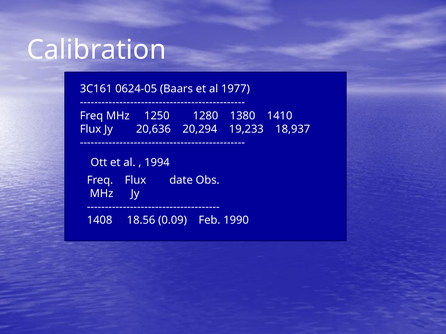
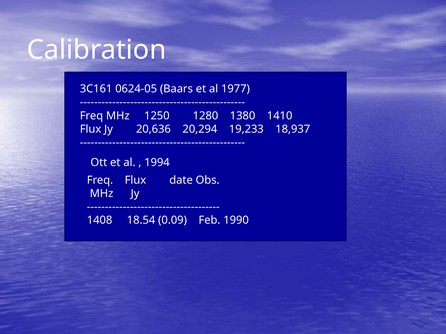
18.56: 18.56 -> 18.54
